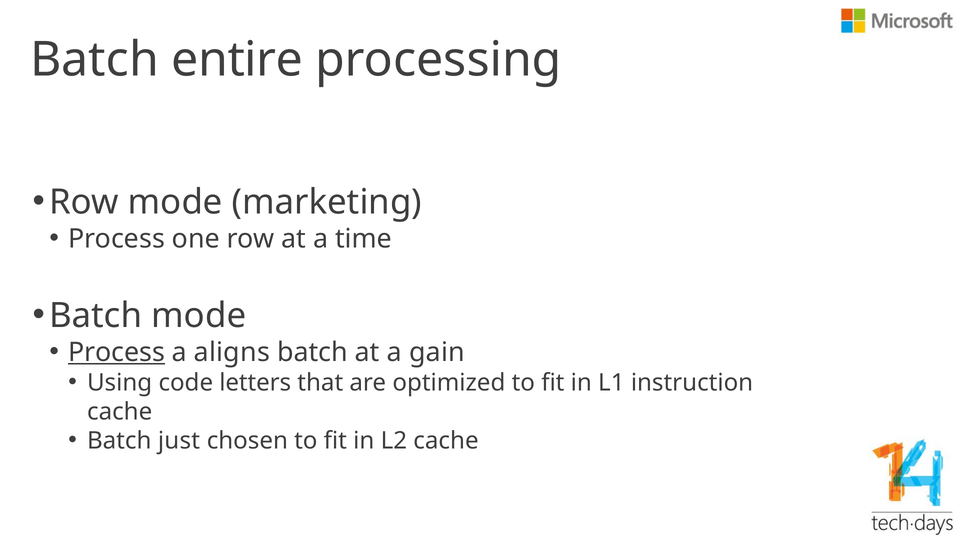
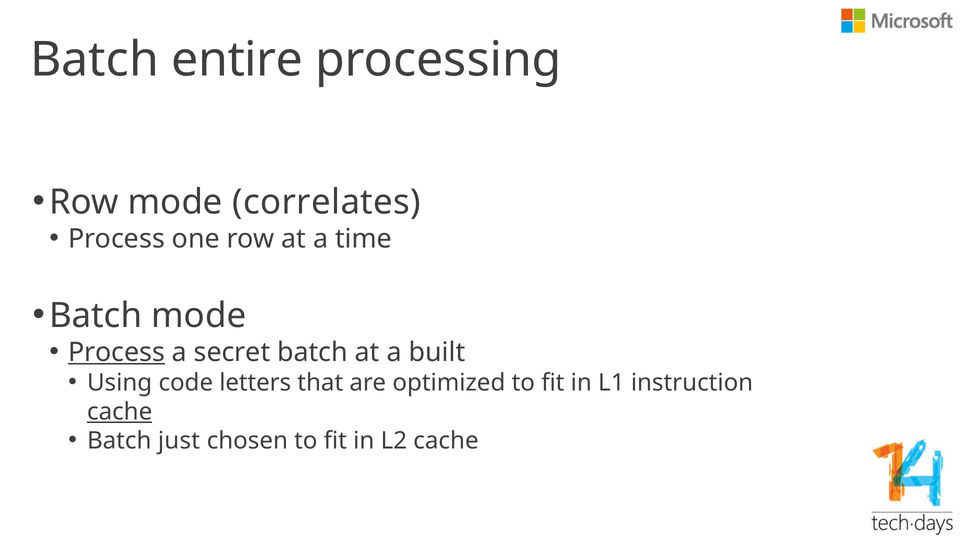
marketing: marketing -> correlates
aligns: aligns -> secret
gain: gain -> built
cache at (120, 411) underline: none -> present
